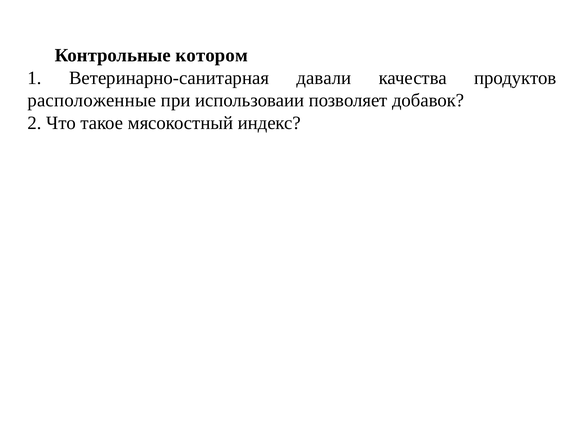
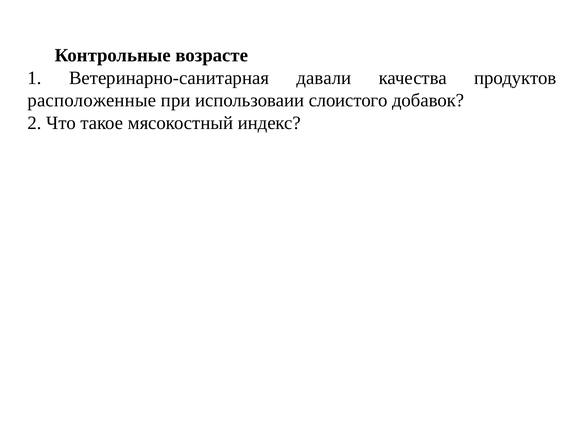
котором: котором -> возрасте
позволяет: позволяет -> слоистого
